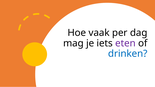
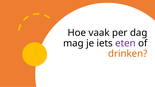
drinken colour: blue -> orange
